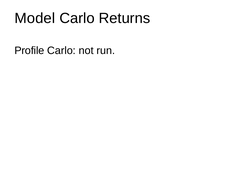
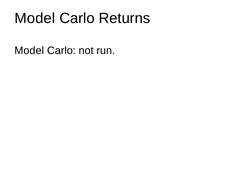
Profile at (29, 51): Profile -> Model
